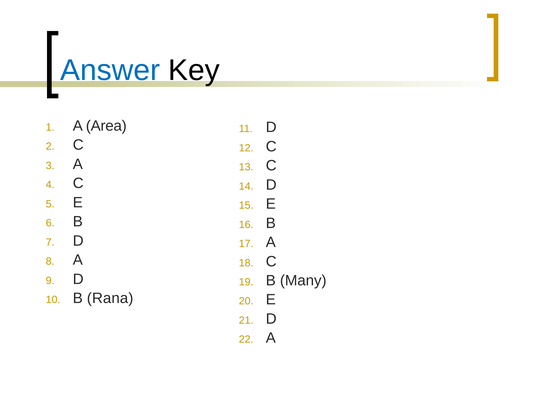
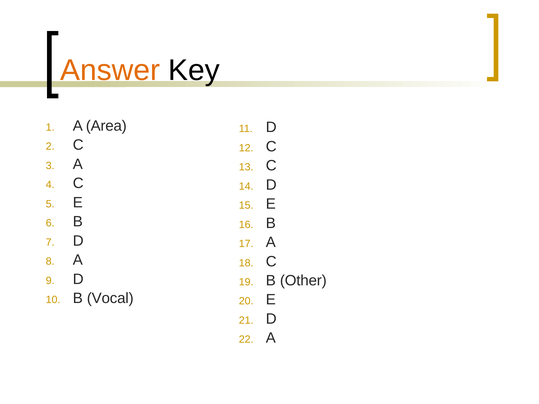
Answer colour: blue -> orange
Many: Many -> Other
Rana: Rana -> Vocal
